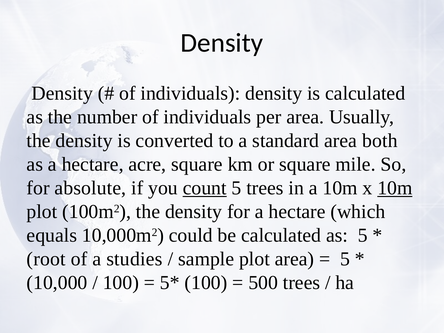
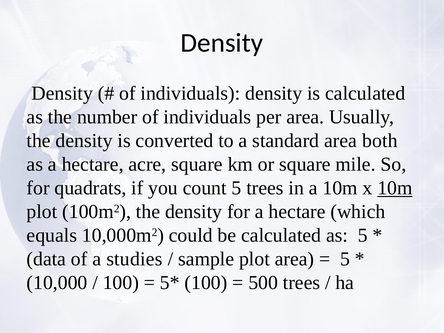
absolute: absolute -> quadrats
count underline: present -> none
root: root -> data
